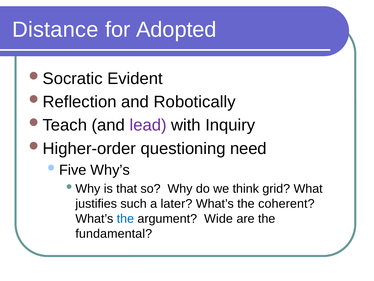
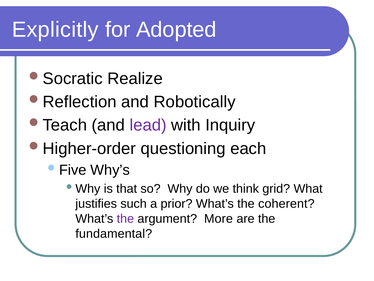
Distance: Distance -> Explicitly
Evident: Evident -> Realize
need: need -> each
later: later -> prior
the at (125, 218) colour: blue -> purple
Wide: Wide -> More
